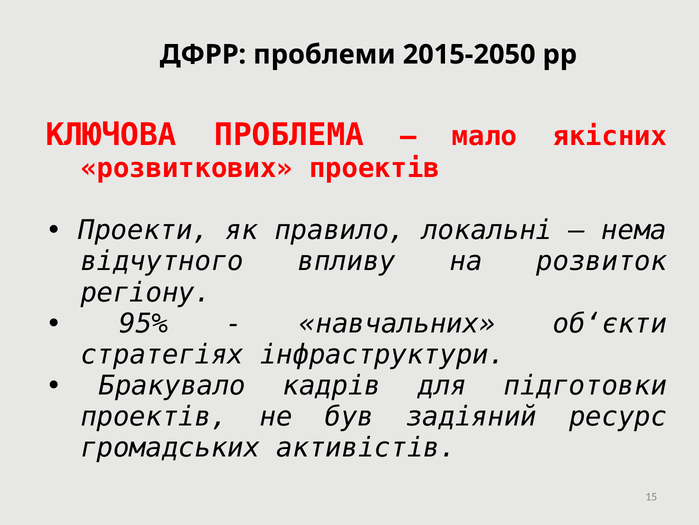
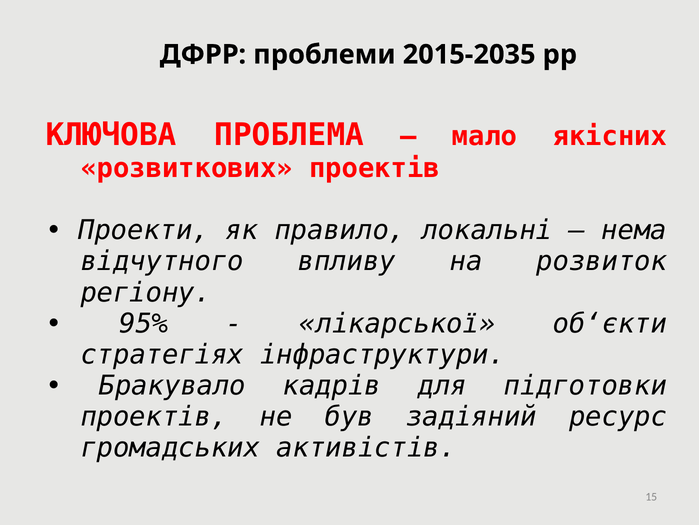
2015-2050: 2015-2050 -> 2015-2035
навчальних: навчальних -> лікарської
